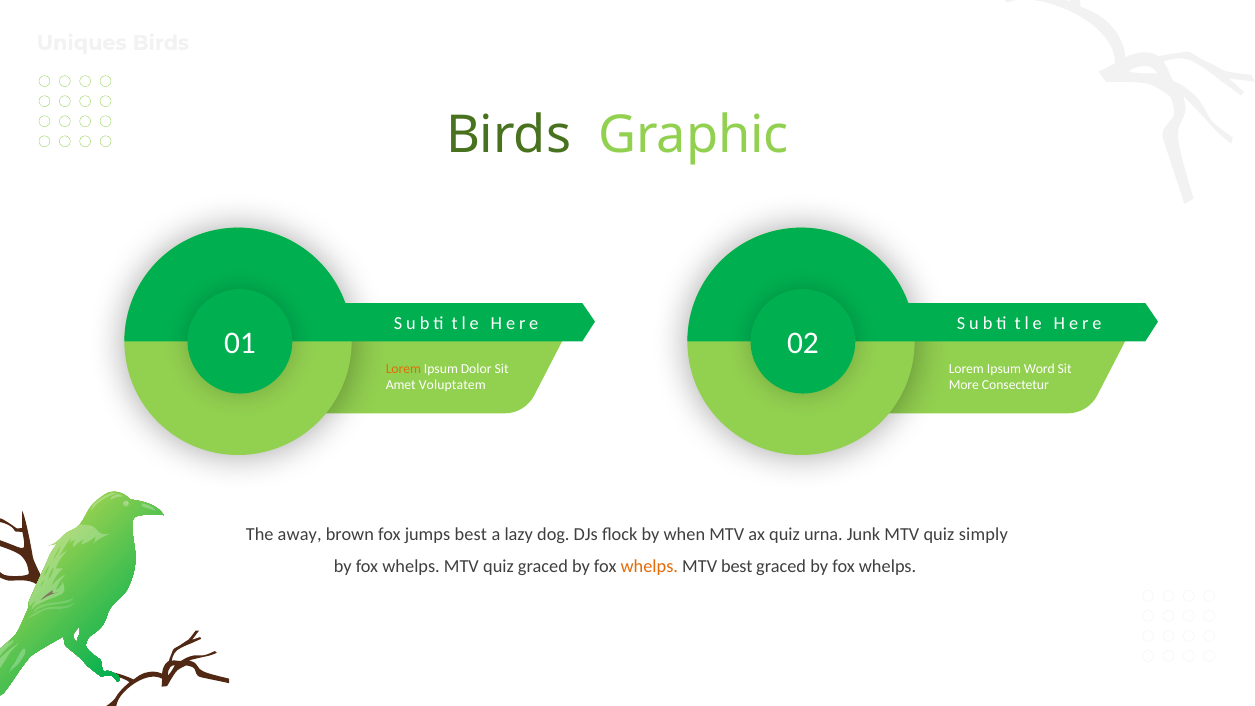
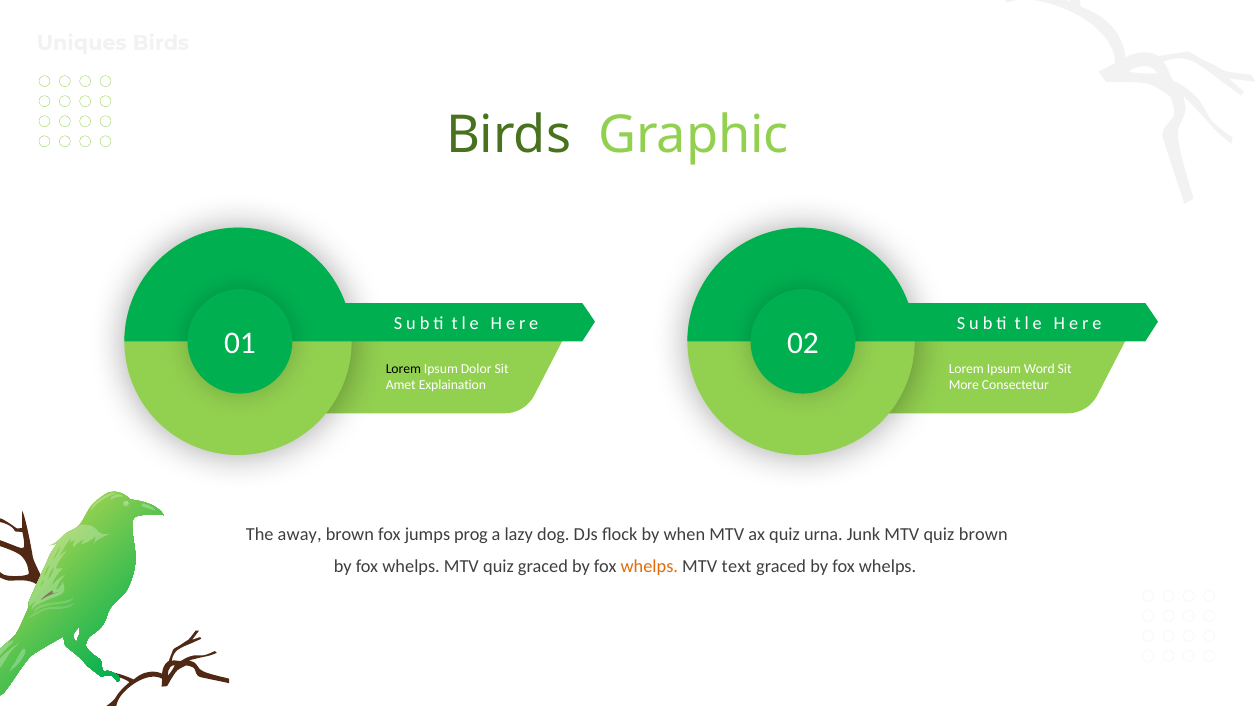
Lorem at (403, 369) colour: orange -> black
Voluptatem: Voluptatem -> Explaination
jumps best: best -> prog
quiz simply: simply -> brown
MTV best: best -> text
